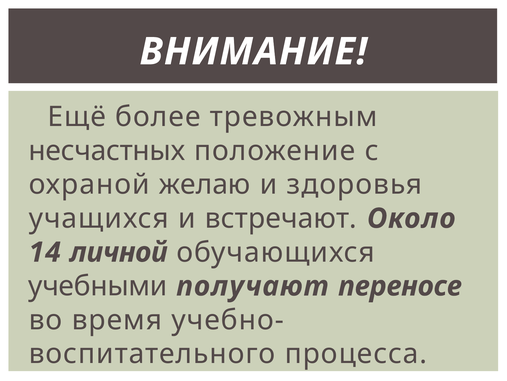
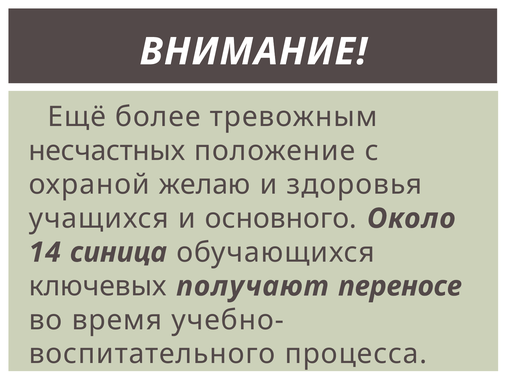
встречают: встречают -> основного
личной: личной -> синица
учебными: учебными -> ключевых
